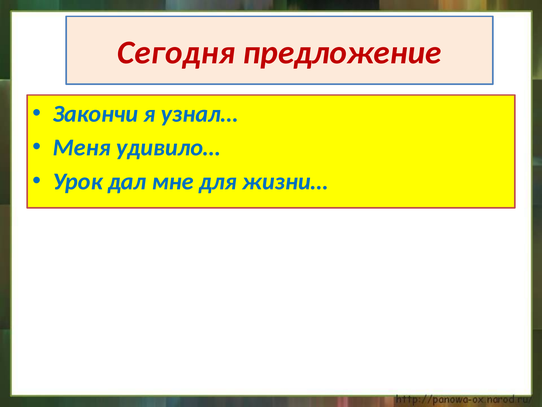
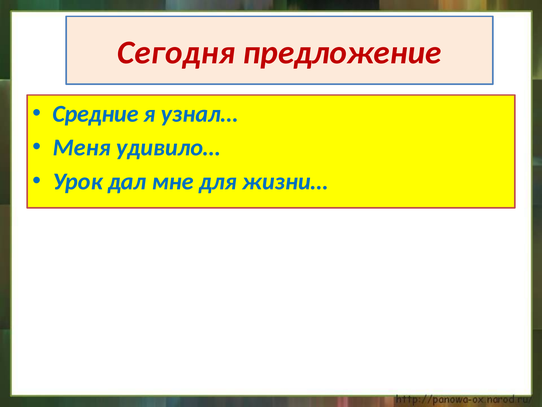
Закончи: Закончи -> Средние
